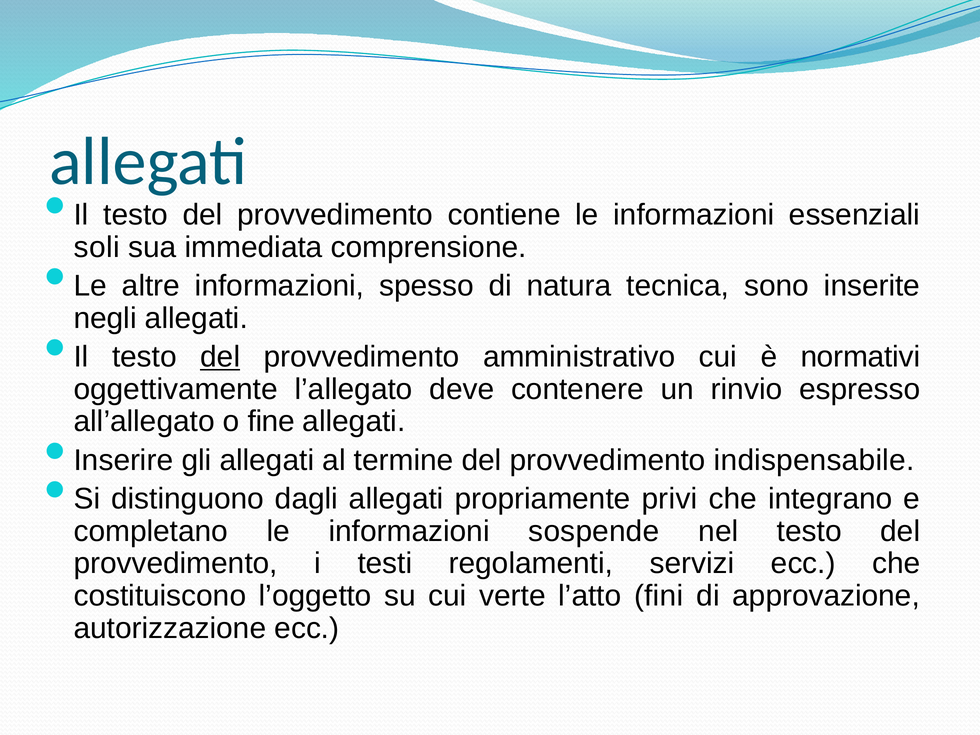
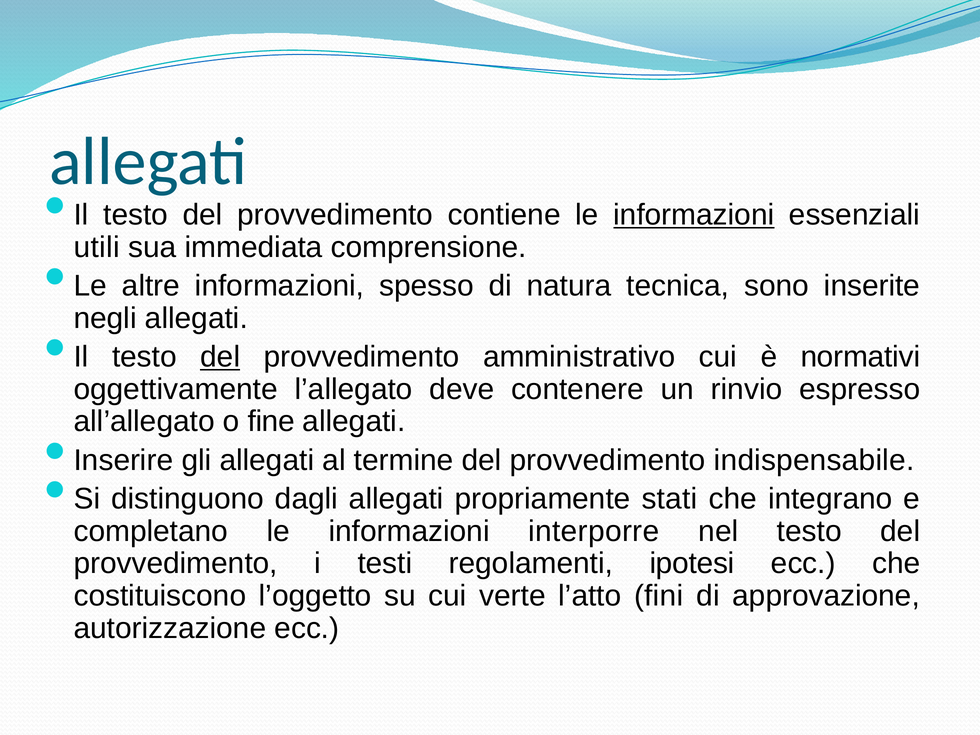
informazioni at (694, 215) underline: none -> present
soli: soli -> utili
privi: privi -> stati
sospende: sospende -> interporre
servizi: servizi -> ipotesi
